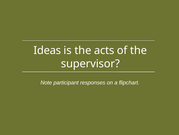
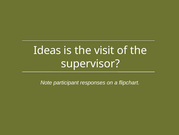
acts: acts -> visit
